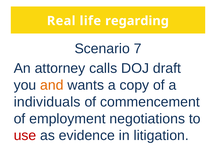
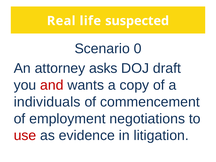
regarding: regarding -> suspected
7: 7 -> 0
calls: calls -> asks
and colour: orange -> red
